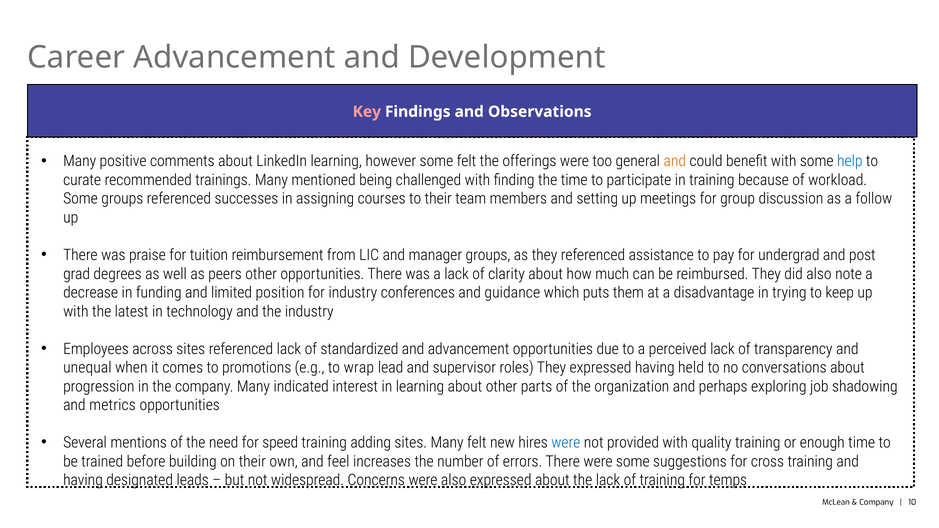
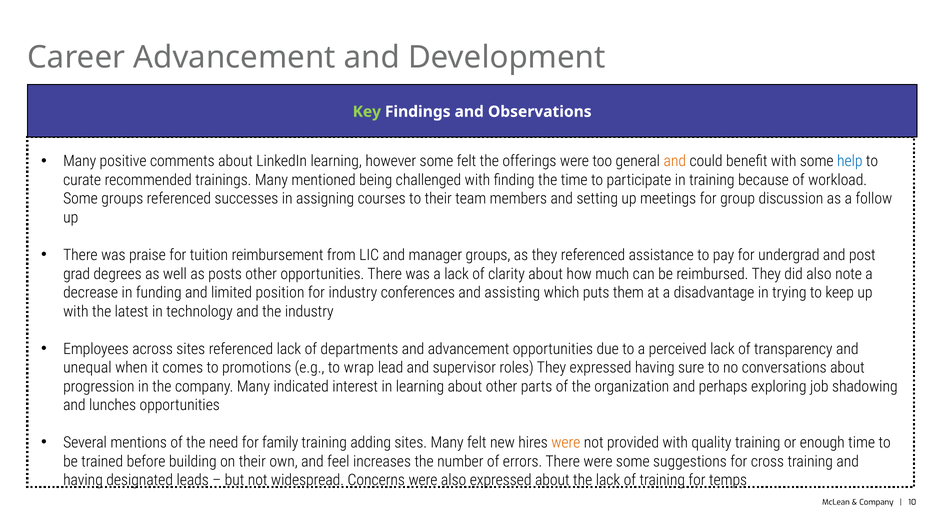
Key colour: pink -> light green
peers: peers -> posts
guidance: guidance -> assisting
standardized: standardized -> departments
held: held -> sure
metrics: metrics -> lunches
speed: speed -> family
were at (566, 443) colour: blue -> orange
